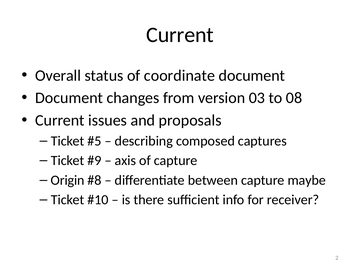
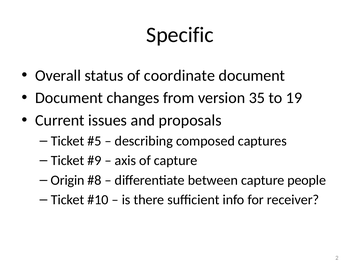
Current at (180, 35): Current -> Specific
03: 03 -> 35
08: 08 -> 19
maybe: maybe -> people
